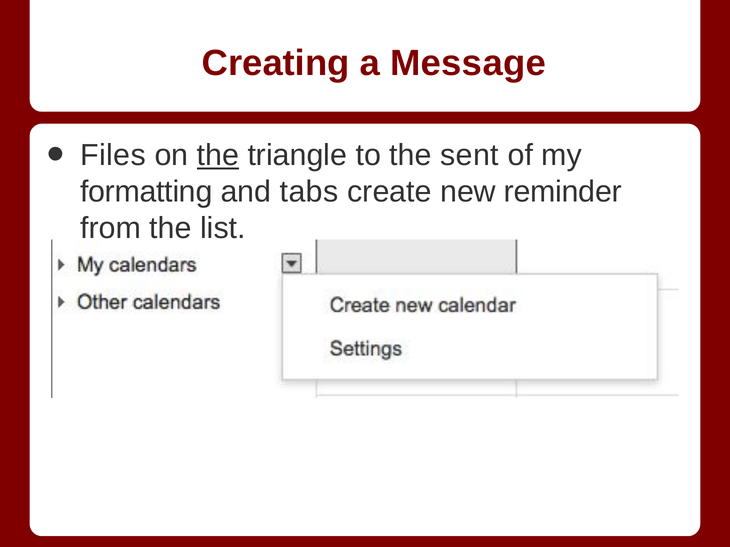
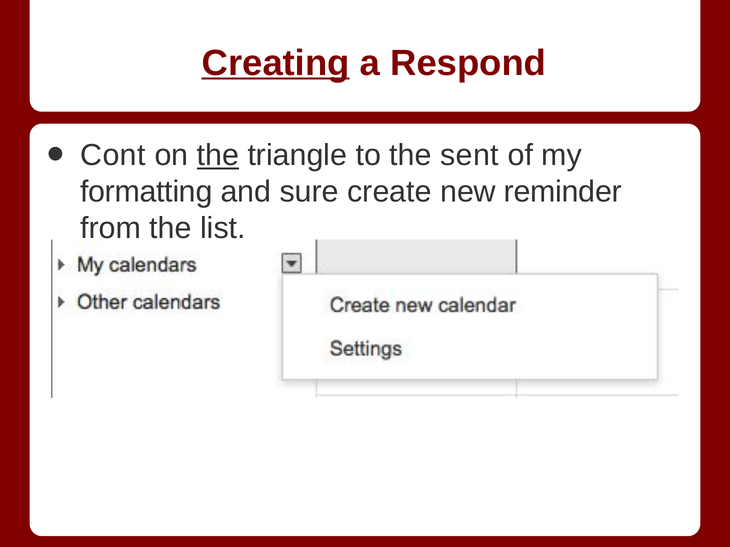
Creating underline: none -> present
Message: Message -> Respond
Files: Files -> Cont
tabs: tabs -> sure
